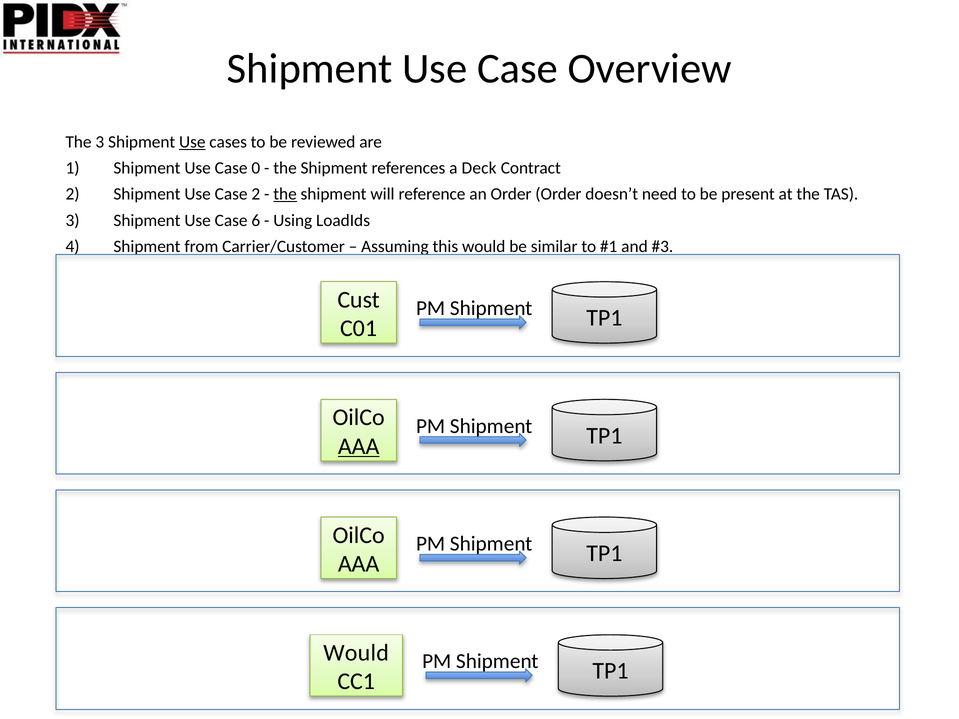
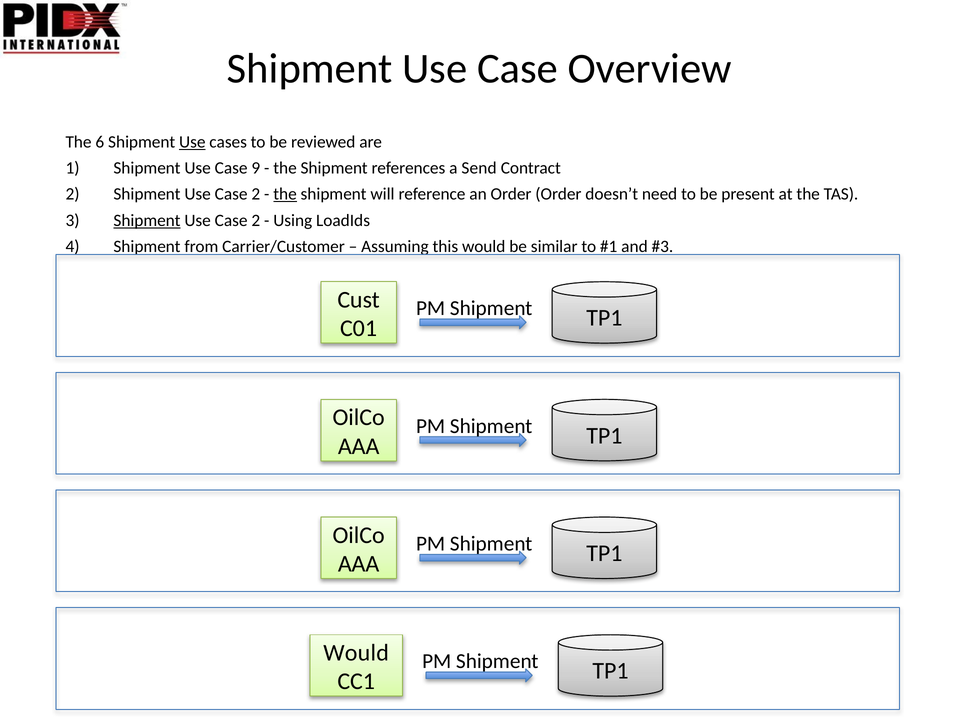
The 3: 3 -> 6
0: 0 -> 9
Deck: Deck -> Send
Shipment at (147, 220) underline: none -> present
6 at (256, 220): 6 -> 2
AAA at (359, 446) underline: present -> none
